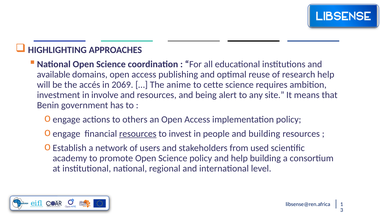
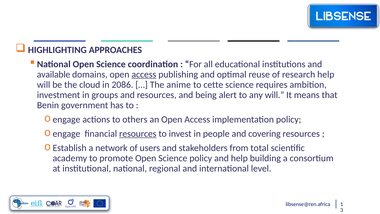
access at (144, 74) underline: none -> present
accés: accés -> cloud
2069: 2069 -> 2086
involve: involve -> groups
any site: site -> will
and building: building -> covering
used: used -> total
